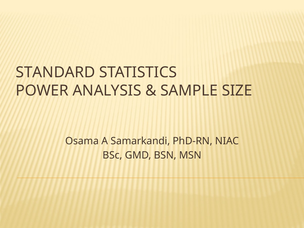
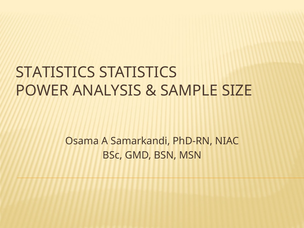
STANDARD at (55, 72): STANDARD -> STATISTICS
